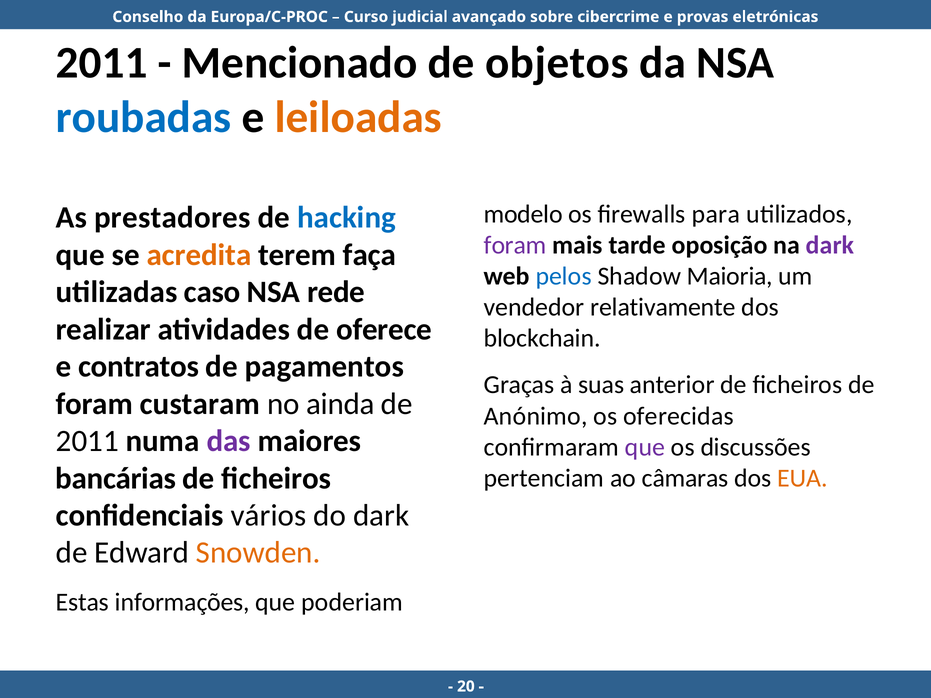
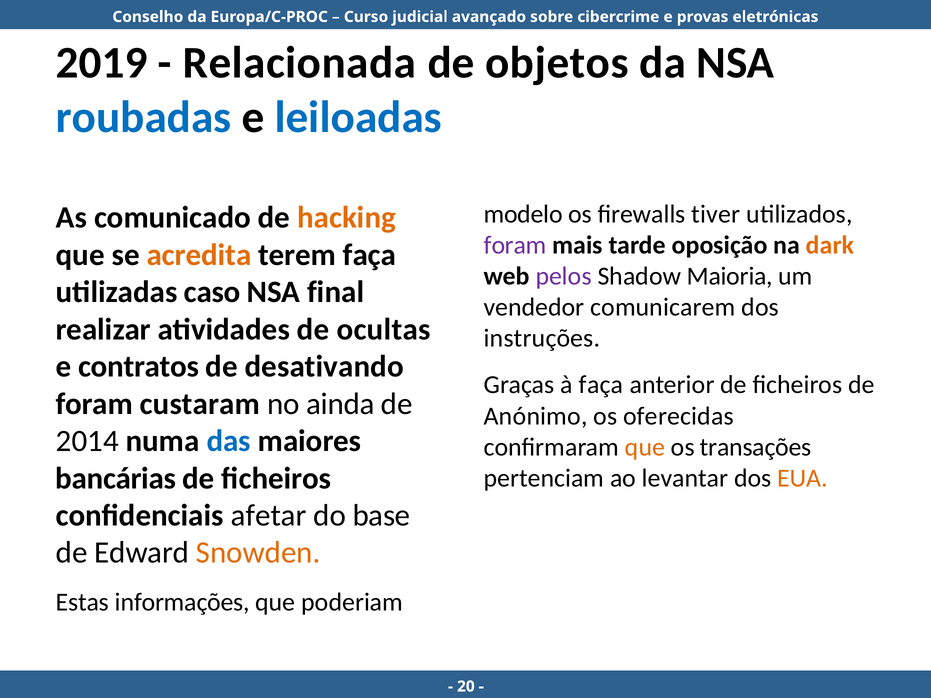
2011 at (102, 63): 2011 -> 2019
Mencionado: Mencionado -> Relacionada
leiloadas colour: orange -> blue
para: para -> tiver
prestadores: prestadores -> comunicado
hacking colour: blue -> orange
dark at (830, 245) colour: purple -> orange
pelos colour: blue -> purple
rede: rede -> final
relativamente: relativamente -> comunicarem
oferece: oferece -> ocultas
blockchain: blockchain -> instruções
pagamentos: pagamentos -> desativando
à suas: suas -> faça
2011 at (87, 441): 2011 -> 2014
das colour: purple -> blue
que at (645, 447) colour: purple -> orange
discussões: discussões -> transações
câmaras: câmaras -> levantar
vários: vários -> afetar
do dark: dark -> base
